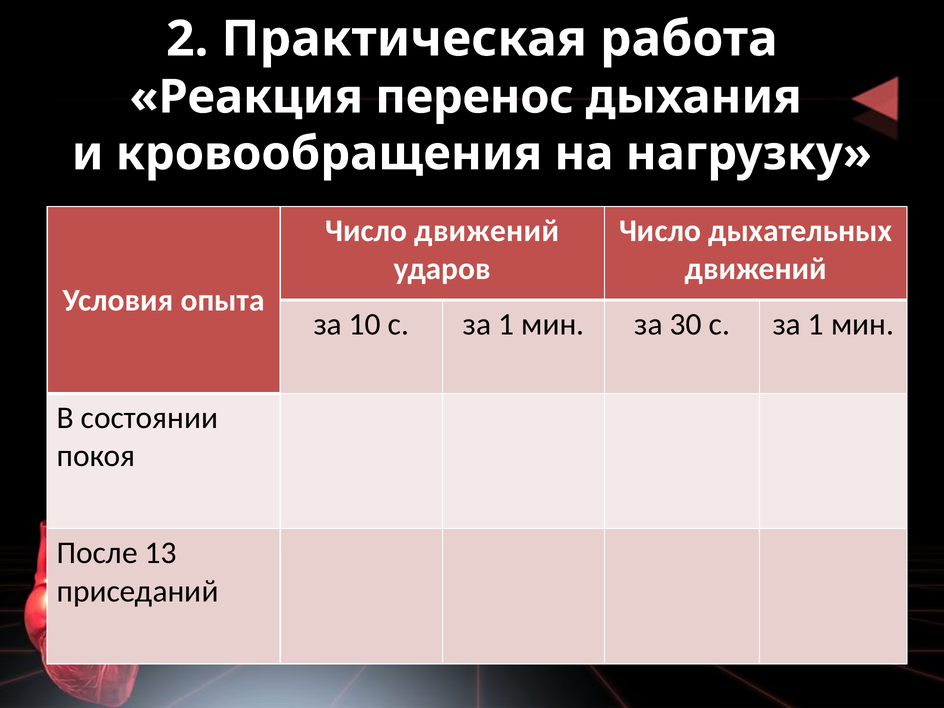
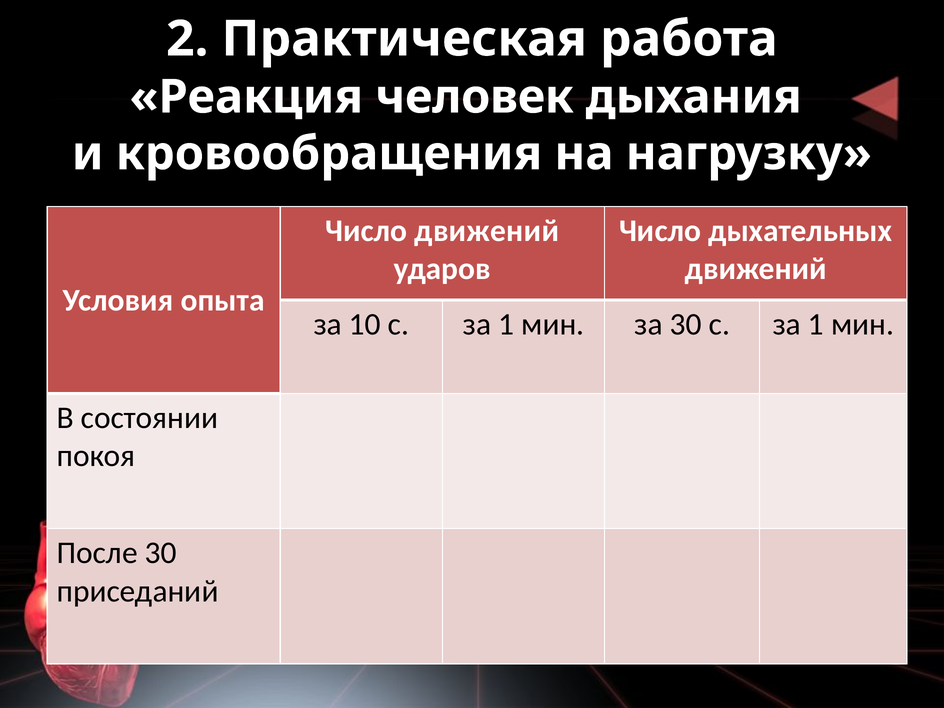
перенос: перенос -> человек
После 13: 13 -> 30
